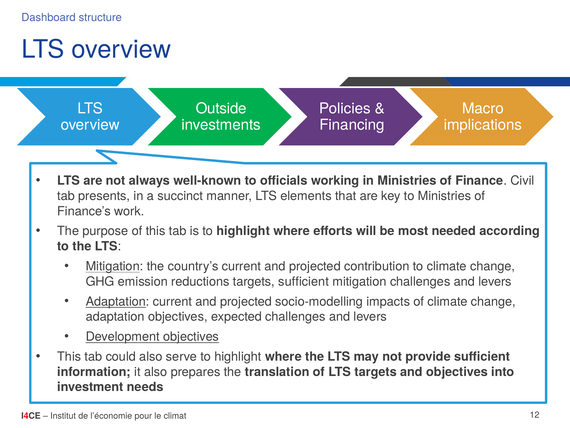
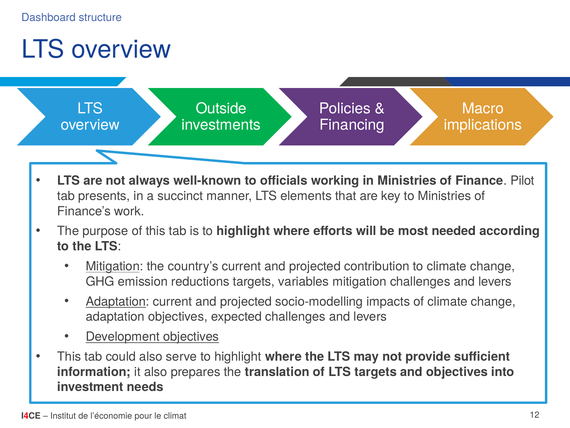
Civil: Civil -> Pilot
targets sufficient: sufficient -> variables
